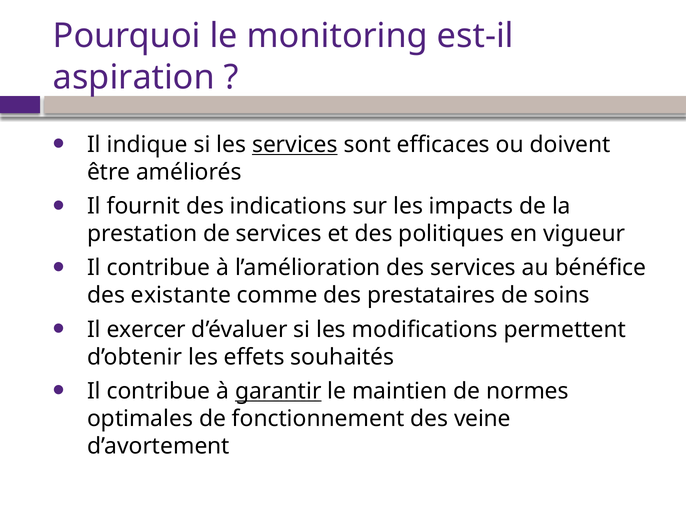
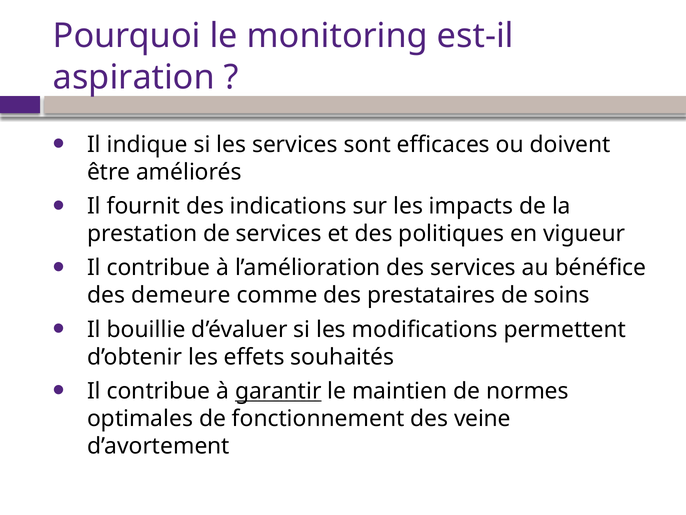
services at (295, 145) underline: present -> none
existante: existante -> demeure
exercer: exercer -> bouillie
